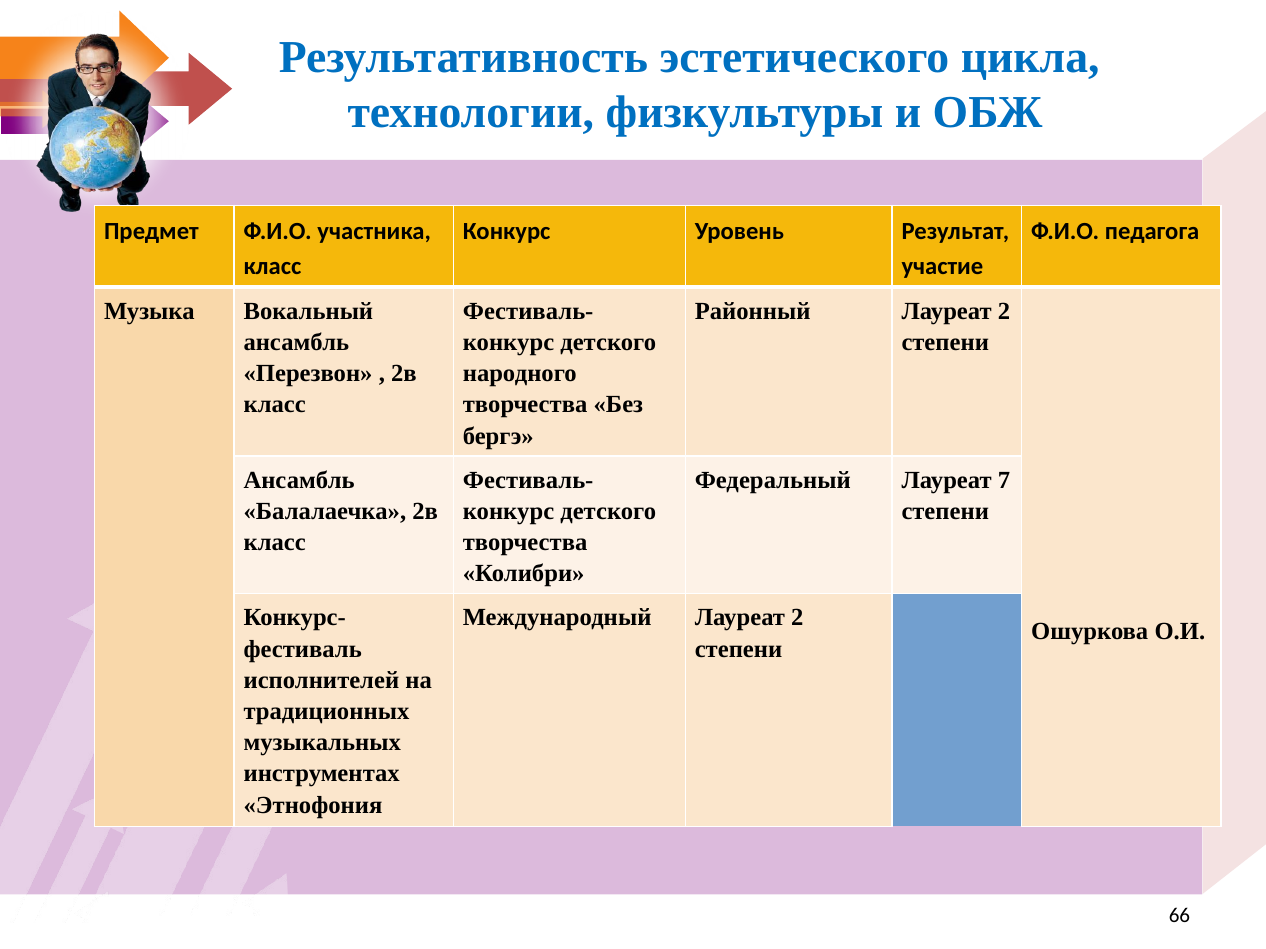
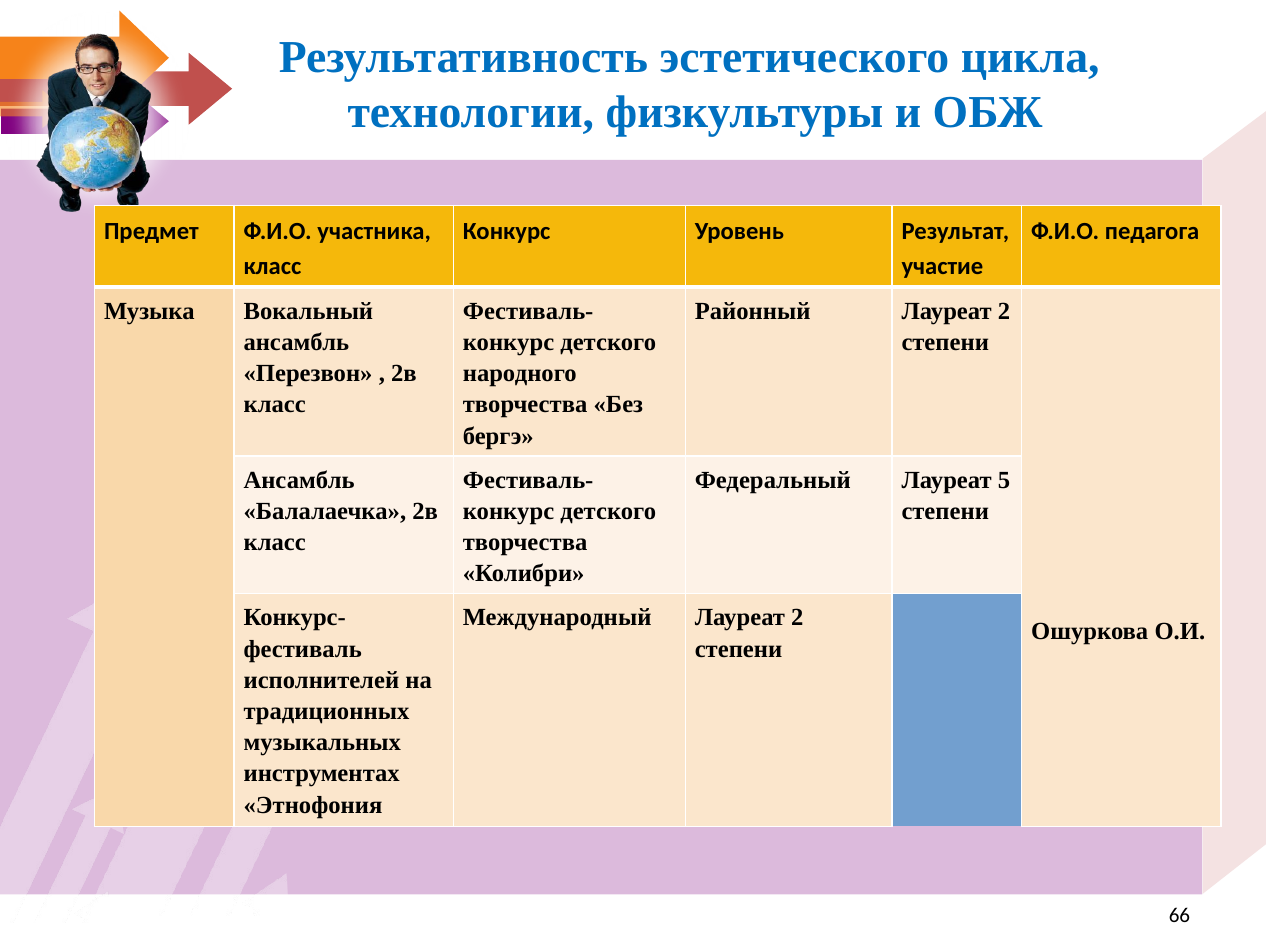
7: 7 -> 5
